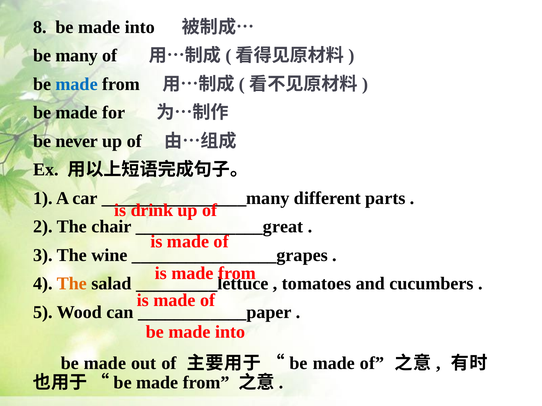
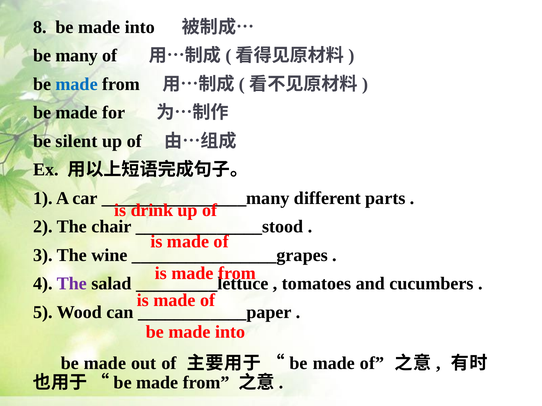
never: never -> silent
______________great: ______________great -> ______________stood
The at (72, 284) colour: orange -> purple
